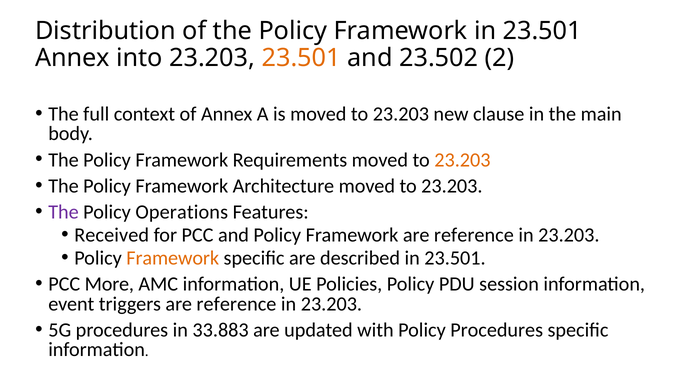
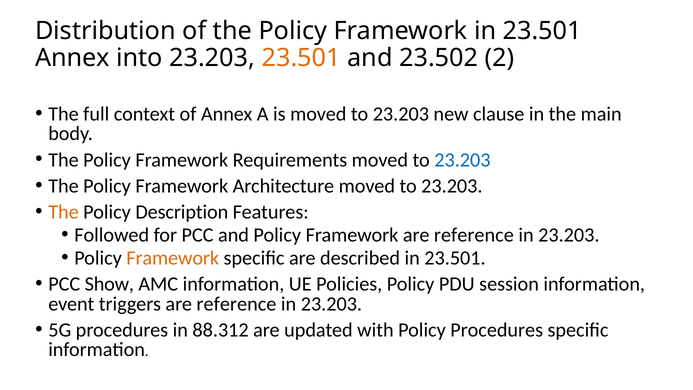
23.203 at (462, 160) colour: orange -> blue
The at (63, 212) colour: purple -> orange
Operations: Operations -> Description
Received: Received -> Followed
More: More -> Show
33.883: 33.883 -> 88.312
